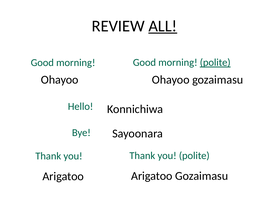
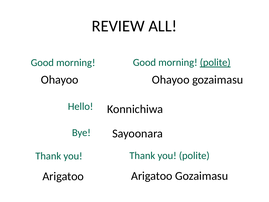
ALL underline: present -> none
